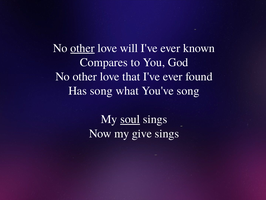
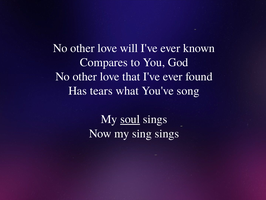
other at (82, 48) underline: present -> none
Has song: song -> tears
give: give -> sing
